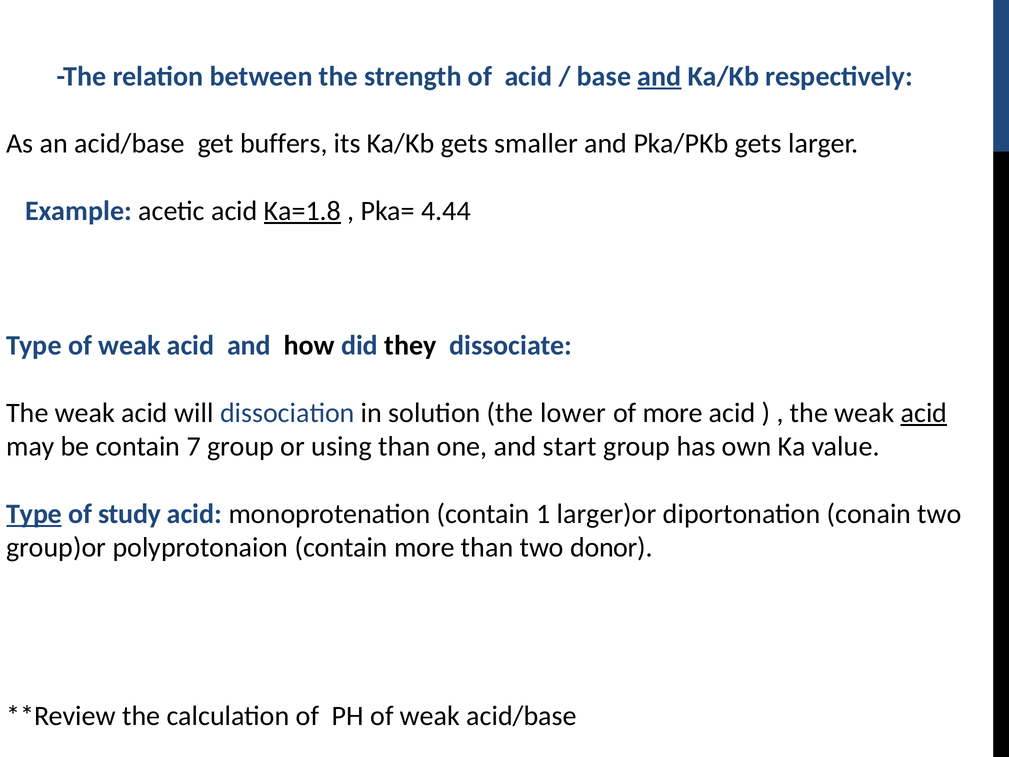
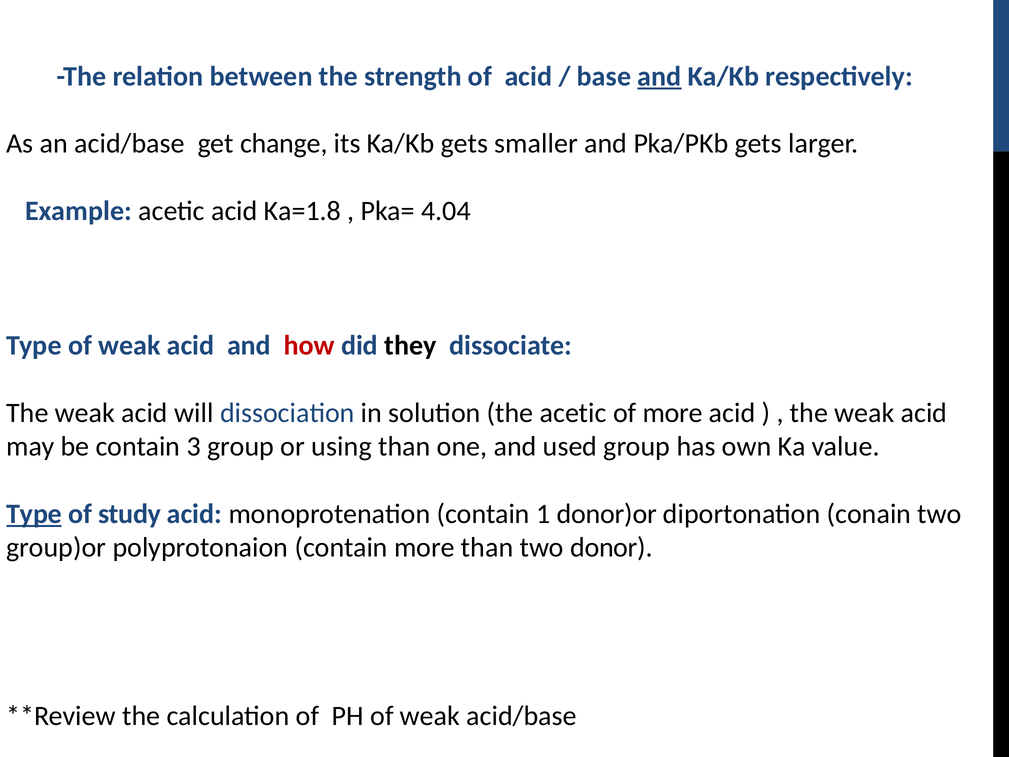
buffers: buffers -> change
Ka=1.8 underline: present -> none
4.44: 4.44 -> 4.04
how colour: black -> red
the lower: lower -> acetic
acid at (924, 413) underline: present -> none
7: 7 -> 3
start: start -> used
larger)or: larger)or -> donor)or
